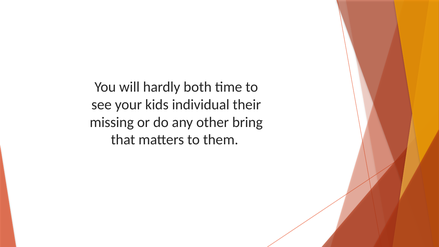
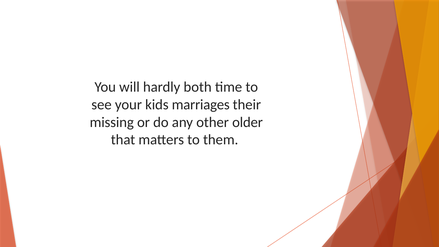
individual: individual -> marriages
bring: bring -> older
